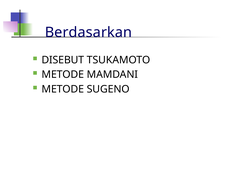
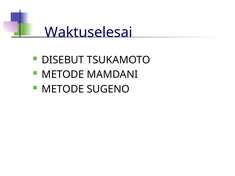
Berdasarkan: Berdasarkan -> Waktuselesai
